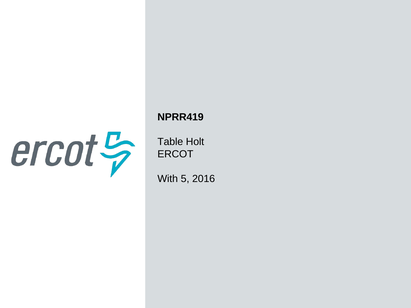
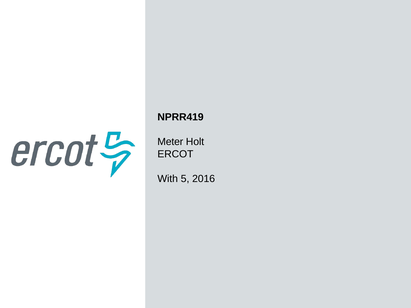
Table: Table -> Meter
